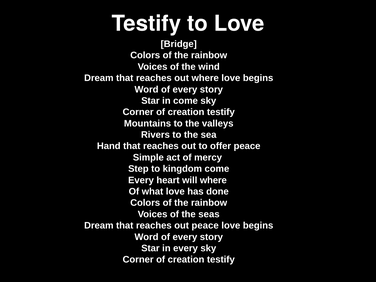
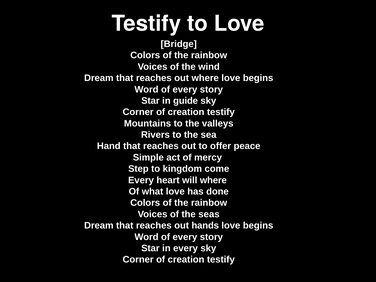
in come: come -> guide
out peace: peace -> hands
